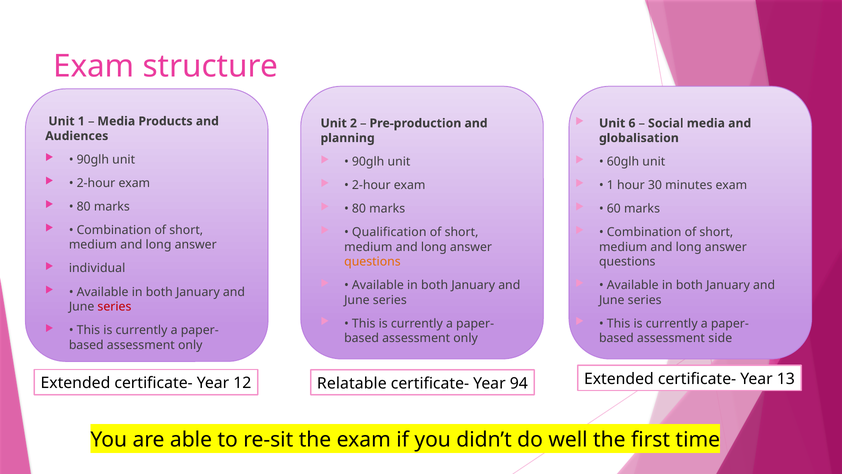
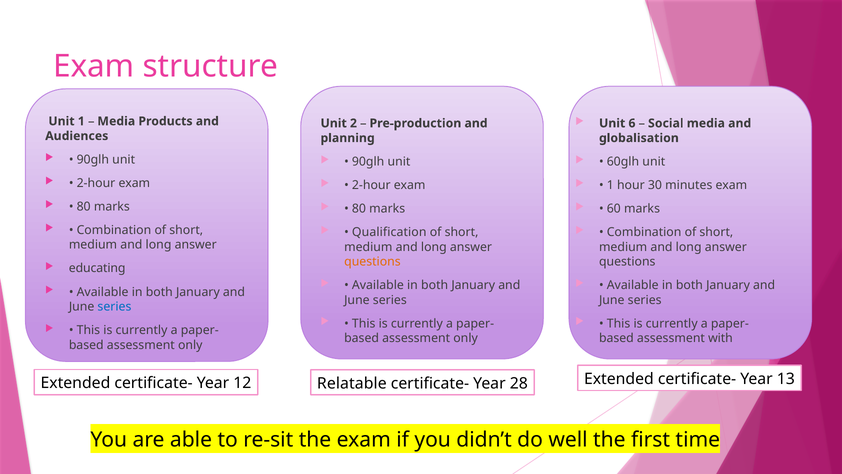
individual: individual -> educating
series at (114, 306) colour: red -> blue
side: side -> with
94: 94 -> 28
